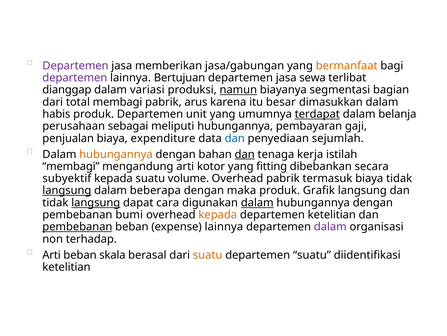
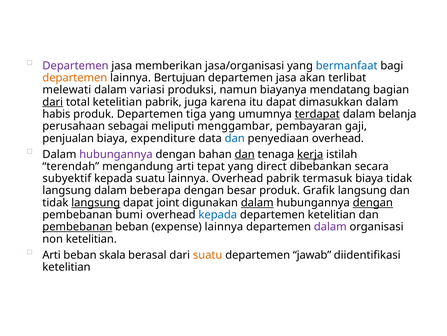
jasa/gabungan: jasa/gabungan -> jasa/organisasi
bermanfaat colour: orange -> blue
departemen at (75, 78) colour: purple -> orange
sewa: sewa -> akan
dianggap: dianggap -> melewati
namun underline: present -> none
segmentasi: segmentasi -> mendatang
dari at (53, 102) underline: none -> present
total membagi: membagi -> ketelitian
arus: arus -> juga
itu besar: besar -> dapat
unit: unit -> tiga
meliputi hubungannya: hubungannya -> menggambar
penyediaan sejumlah: sejumlah -> overhead
hubungannya at (116, 154) colour: orange -> purple
kerja underline: none -> present
membagi at (71, 166): membagi -> terendah
kotor: kotor -> tepat
fitting: fitting -> direct
suatu volume: volume -> lainnya
langsung at (67, 190) underline: present -> none
maka: maka -> besar
cara: cara -> joint
dengan at (373, 202) underline: none -> present
kepada at (218, 214) colour: orange -> blue
non terhadap: terhadap -> ketelitian
departemen suatu: suatu -> jawab
